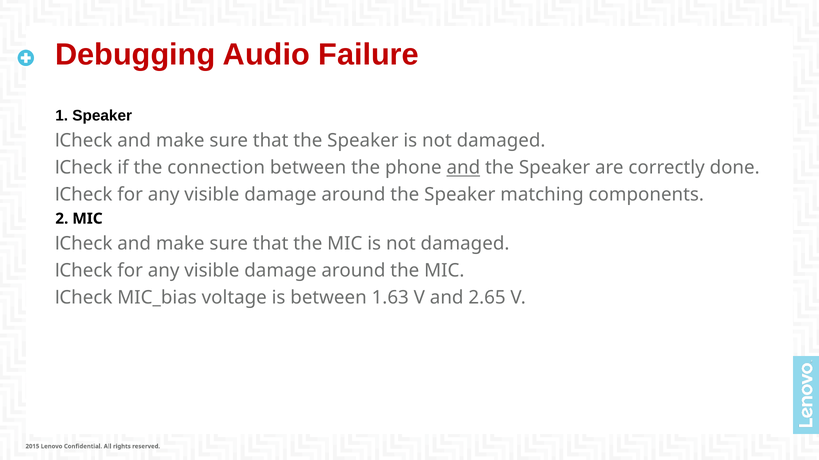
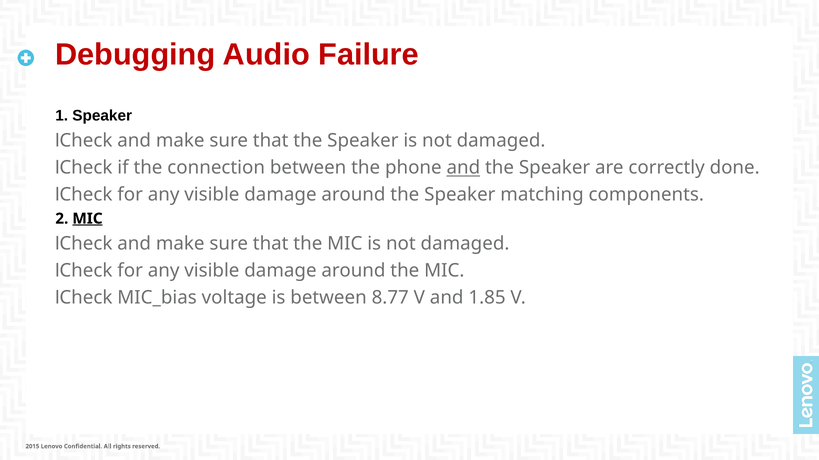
MIC at (87, 219) underline: none -> present
1.63: 1.63 -> 8.77
2.65: 2.65 -> 1.85
